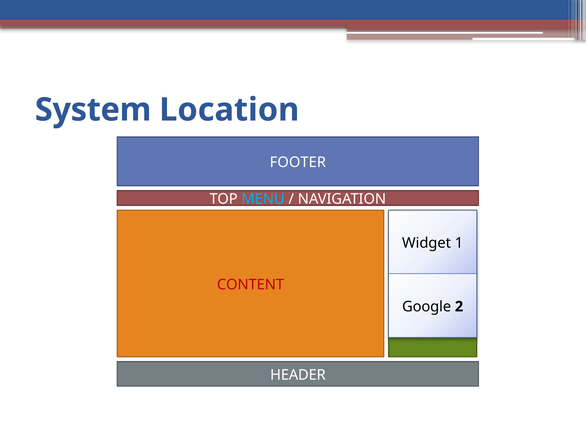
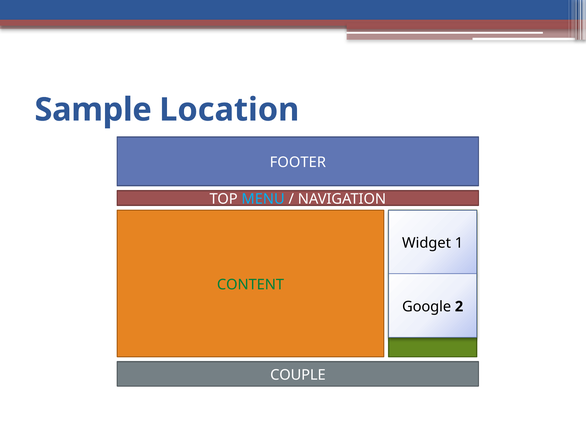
System: System -> Sample
CONTENT colour: red -> green
HEADER: HEADER -> COUPLE
